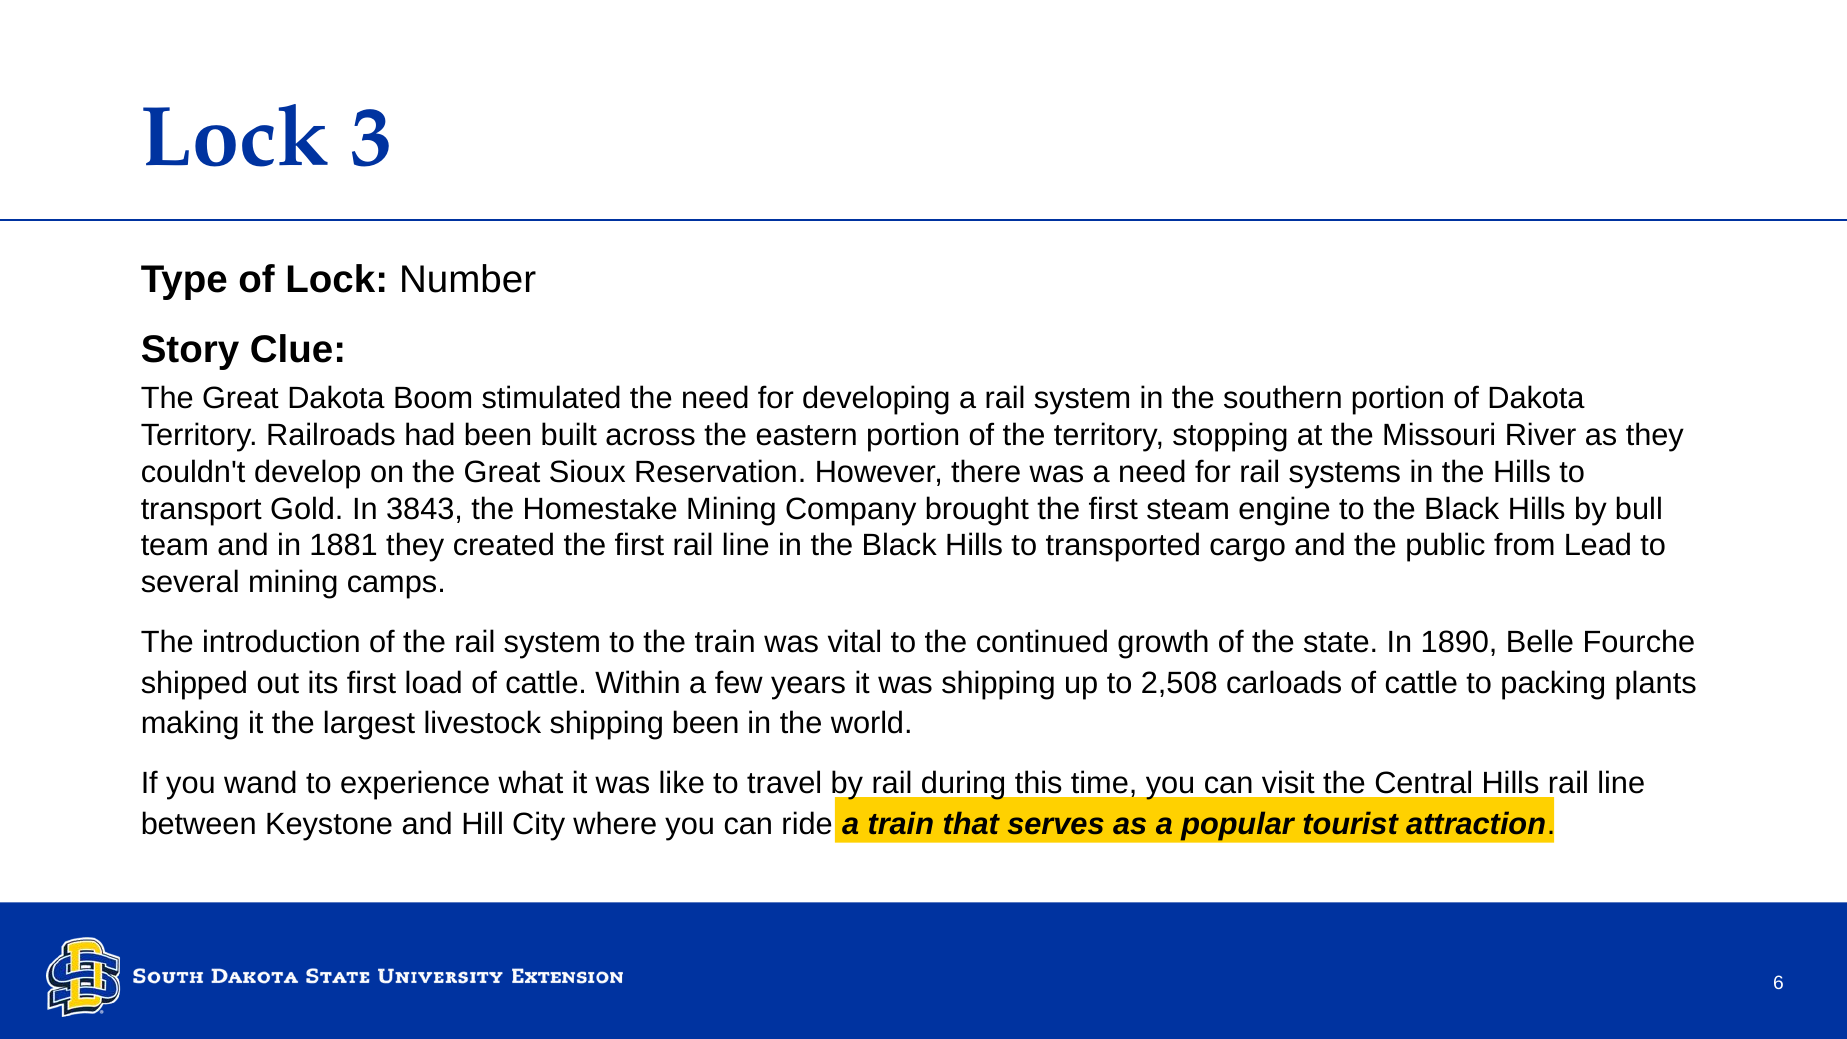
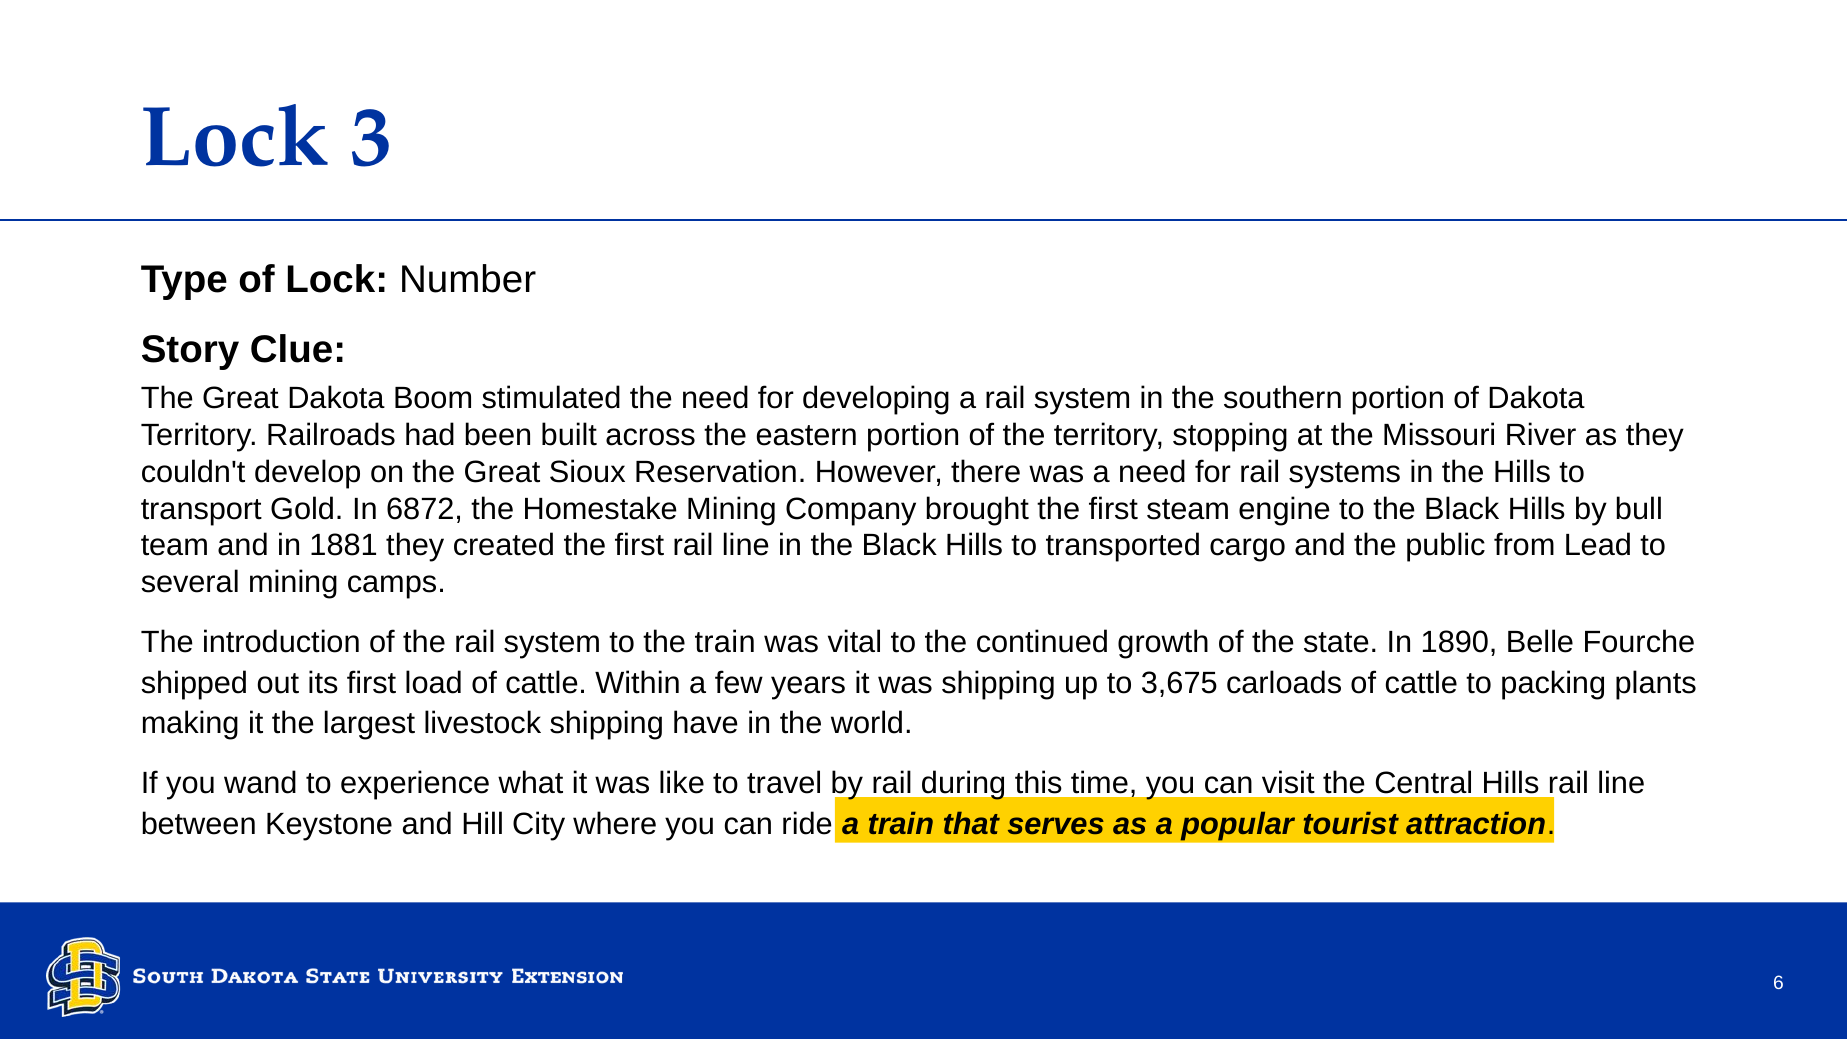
3843: 3843 -> 6872
2,508: 2,508 -> 3,675
shipping been: been -> have
